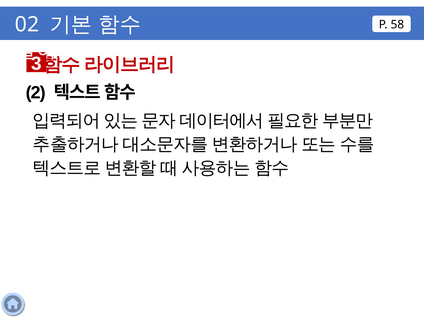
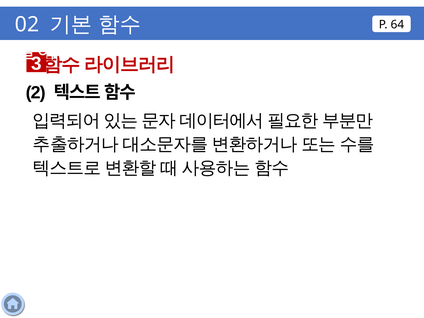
58: 58 -> 64
